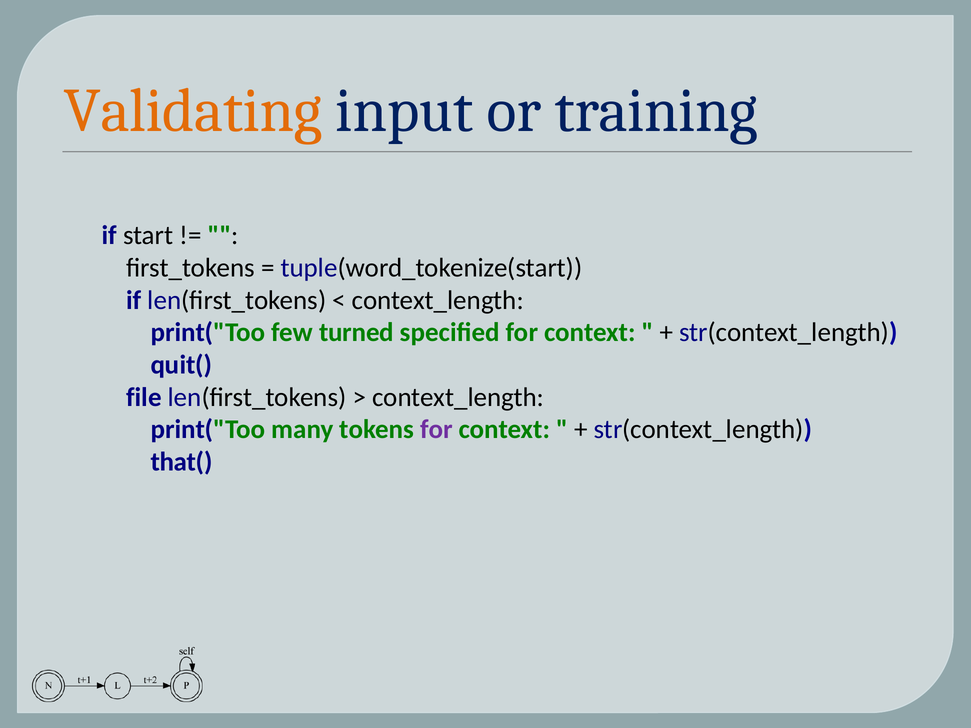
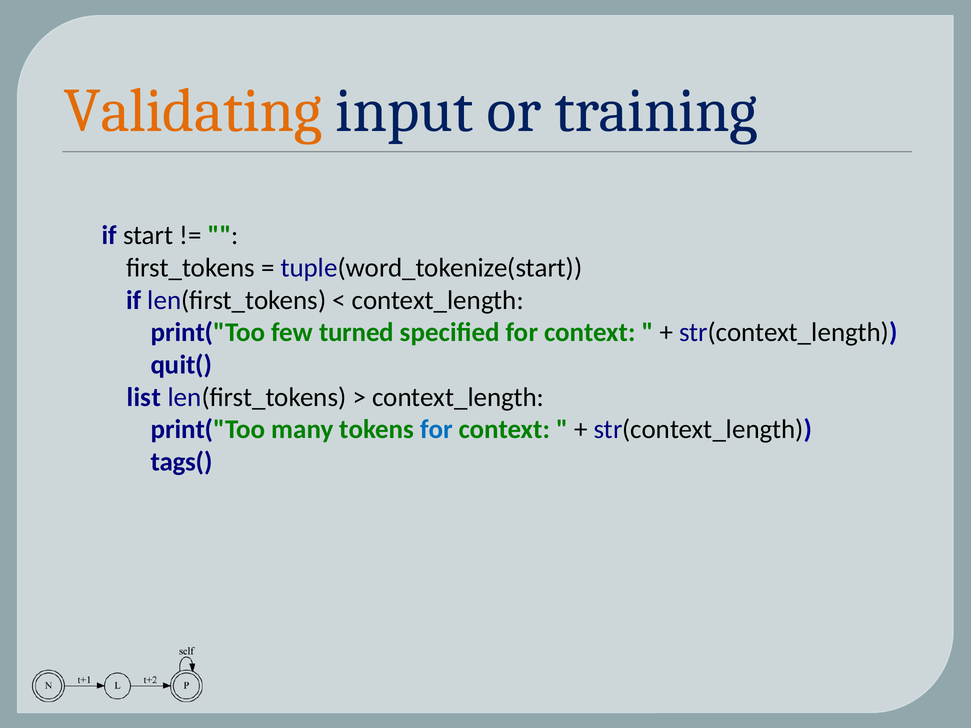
file: file -> list
for at (437, 430) colour: purple -> blue
that(: that( -> tags(
